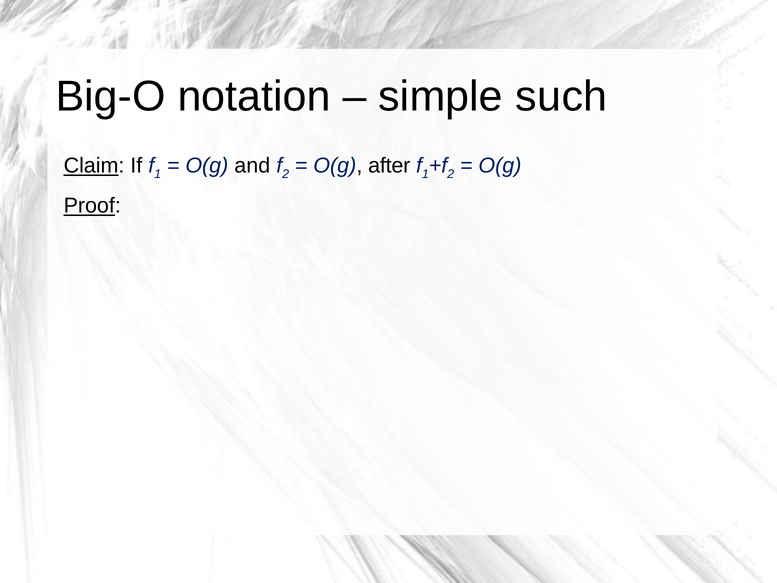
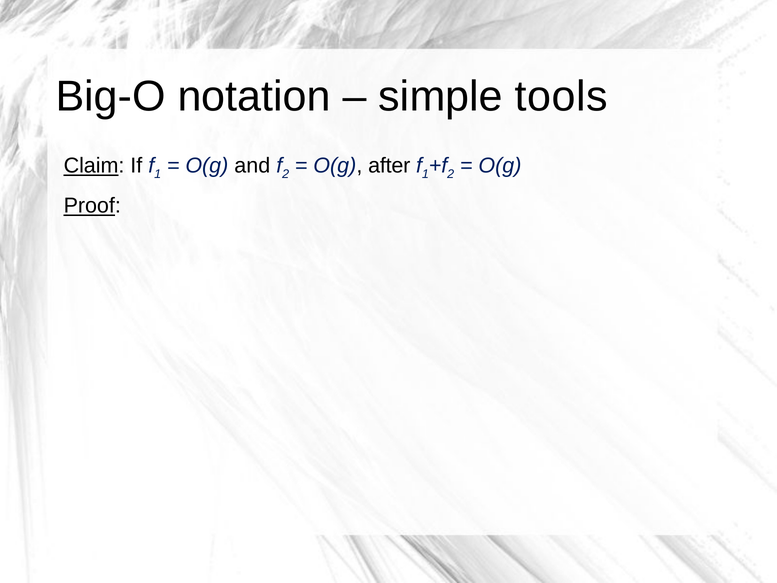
such: such -> tools
